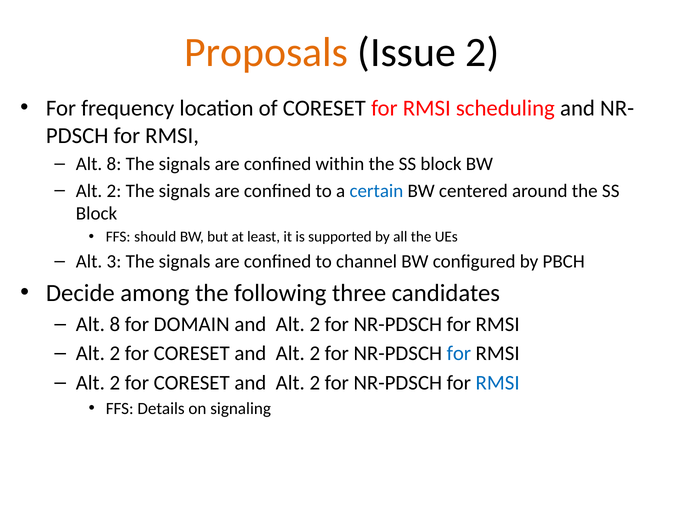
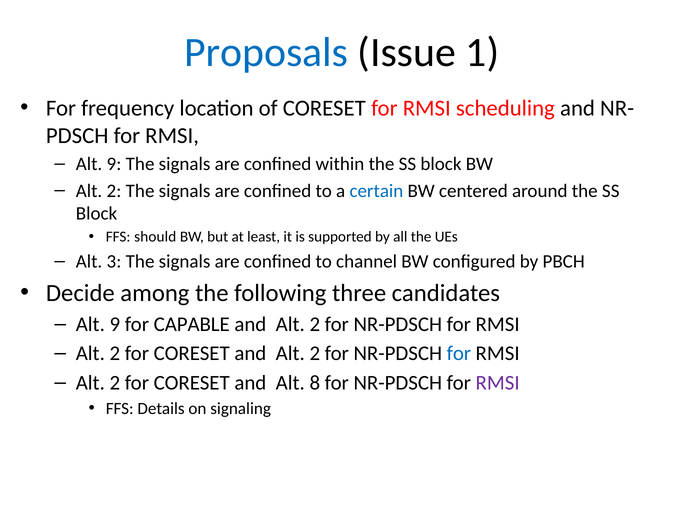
Proposals colour: orange -> blue
Issue 2: 2 -> 1
8 at (114, 164): 8 -> 9
8 at (115, 324): 8 -> 9
DOMAIN: DOMAIN -> CAPABLE
2 at (315, 383): 2 -> 8
RMSI at (498, 383) colour: blue -> purple
